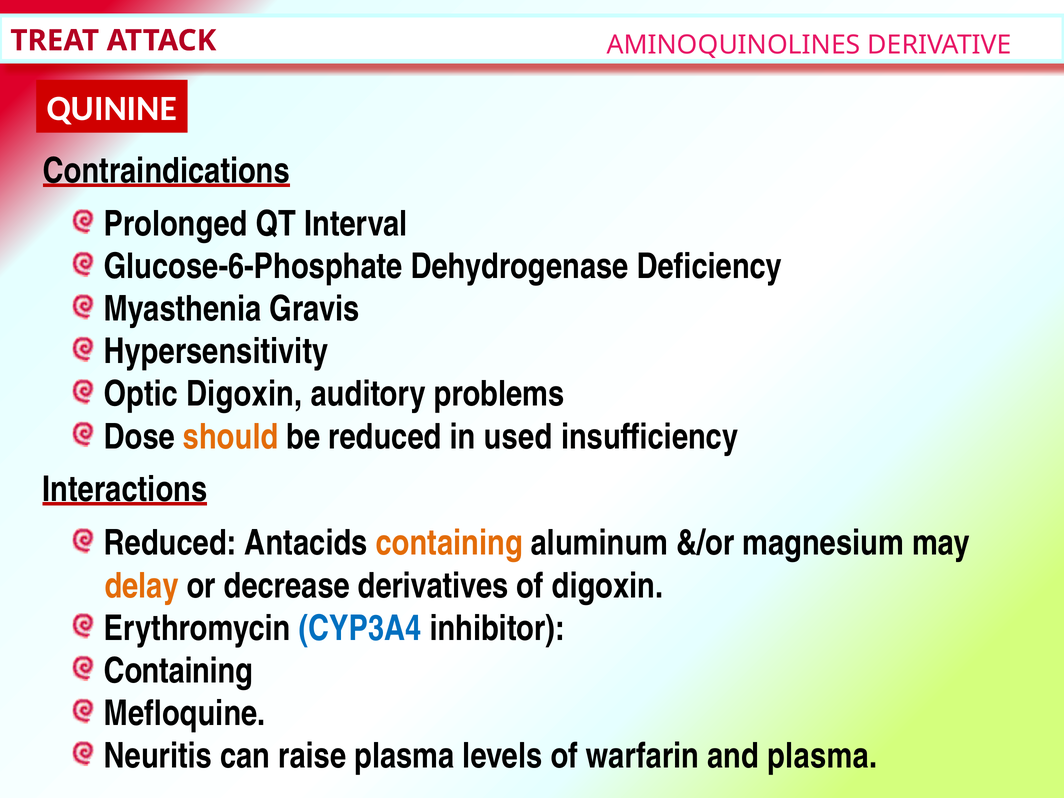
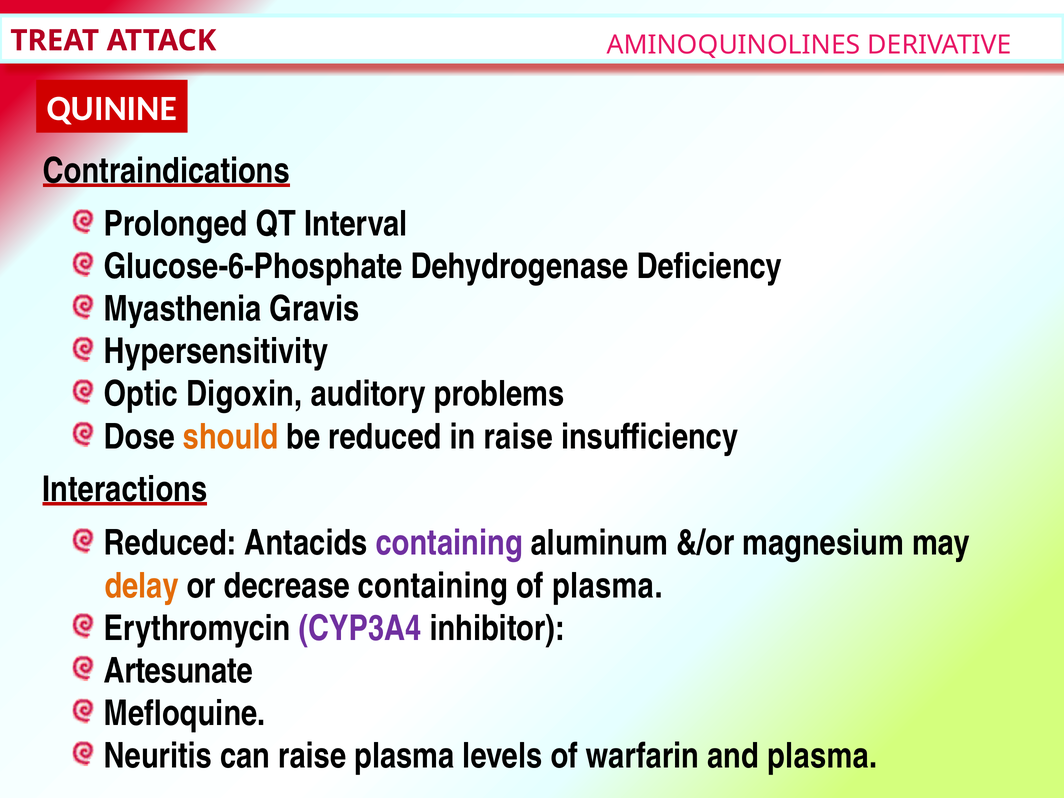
in used: used -> raise
containing at (449, 543) colour: orange -> purple
decrease derivatives: derivatives -> containing
of digoxin: digoxin -> plasma
CYP3A4 colour: blue -> purple
Containing at (178, 671): Containing -> Artesunate
